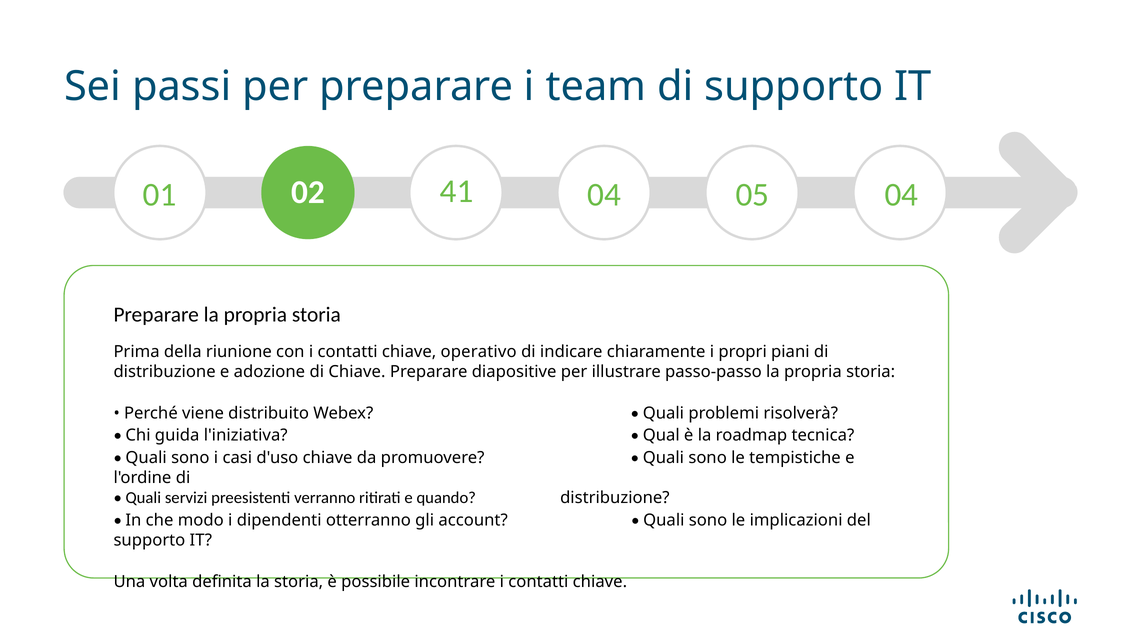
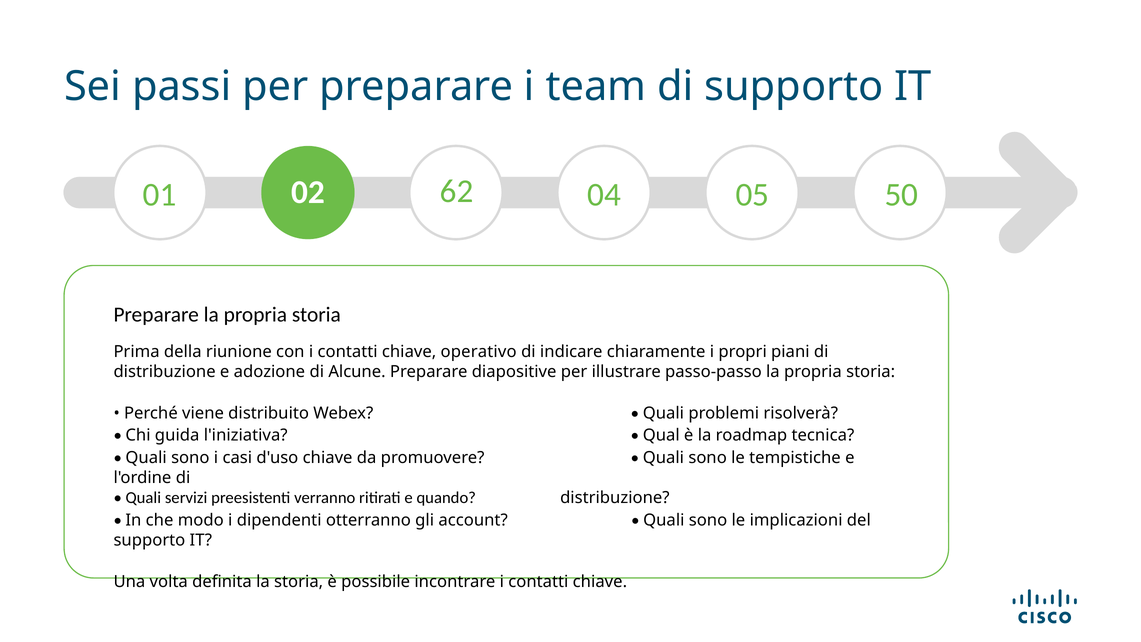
41: 41 -> 62
05 04: 04 -> 50
di Chiave: Chiave -> Alcune
